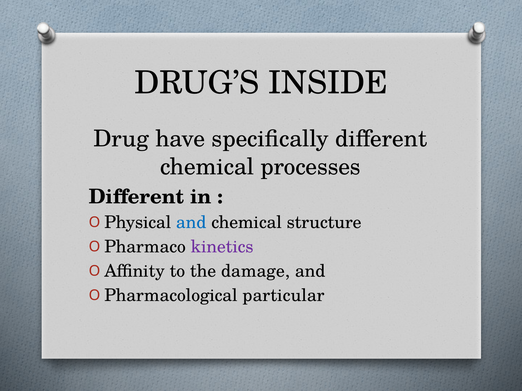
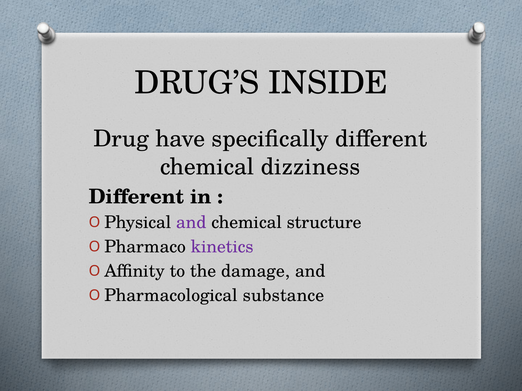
processes: processes -> dizziness
and at (191, 223) colour: blue -> purple
particular: particular -> substance
